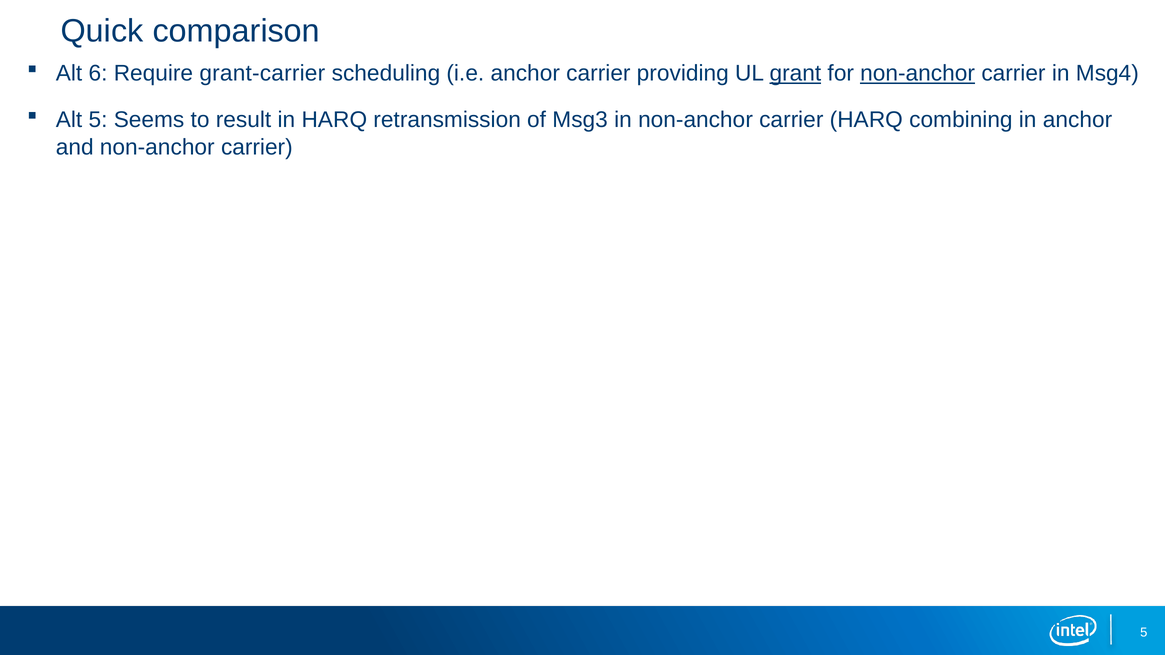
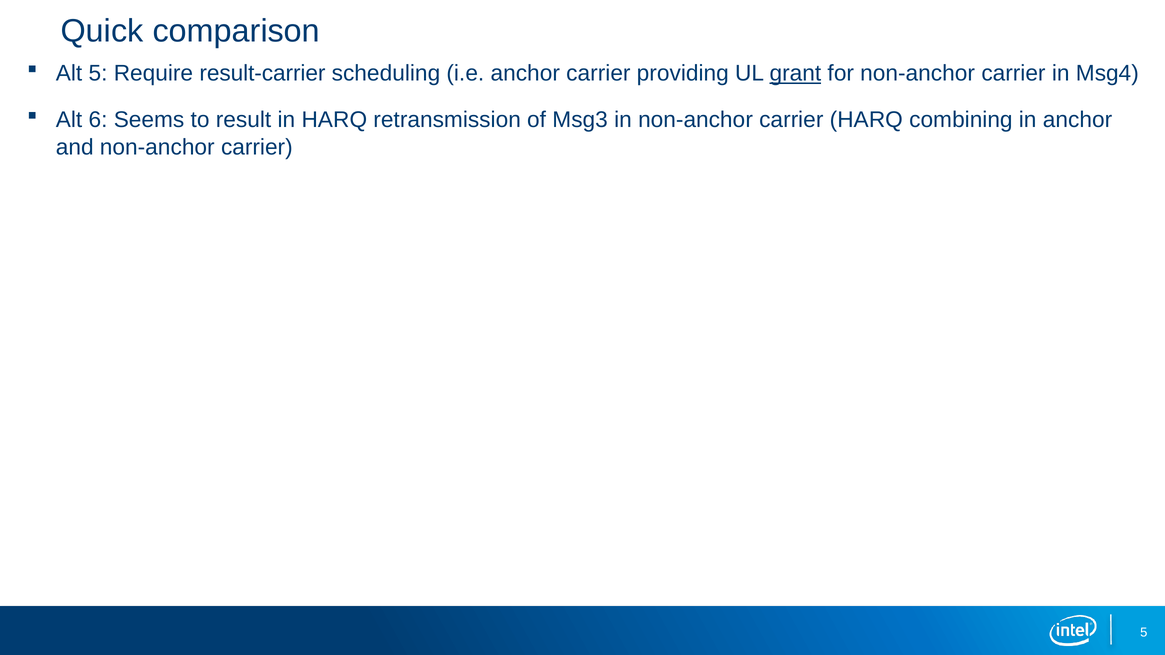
Alt 6: 6 -> 5
grant-carrier: grant-carrier -> result-carrier
non-anchor at (918, 73) underline: present -> none
Alt 5: 5 -> 6
